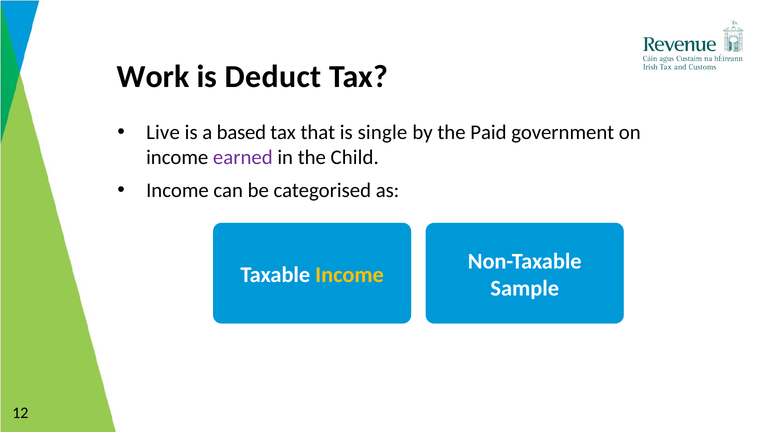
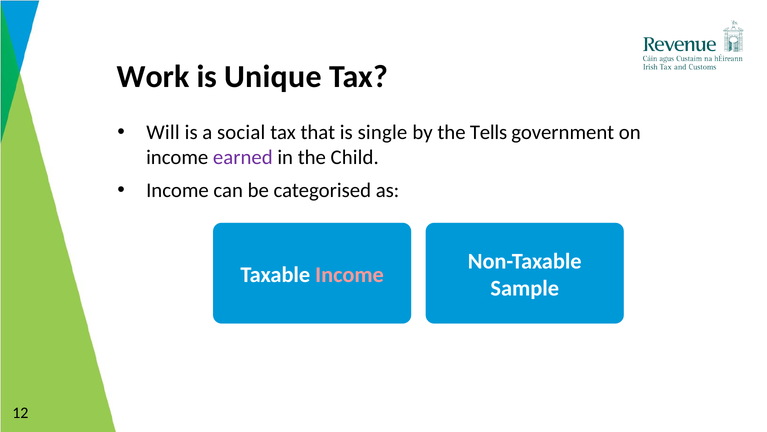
Deduct: Deduct -> Unique
Live: Live -> Will
based: based -> social
Paid: Paid -> Tells
Income at (350, 274) colour: yellow -> pink
